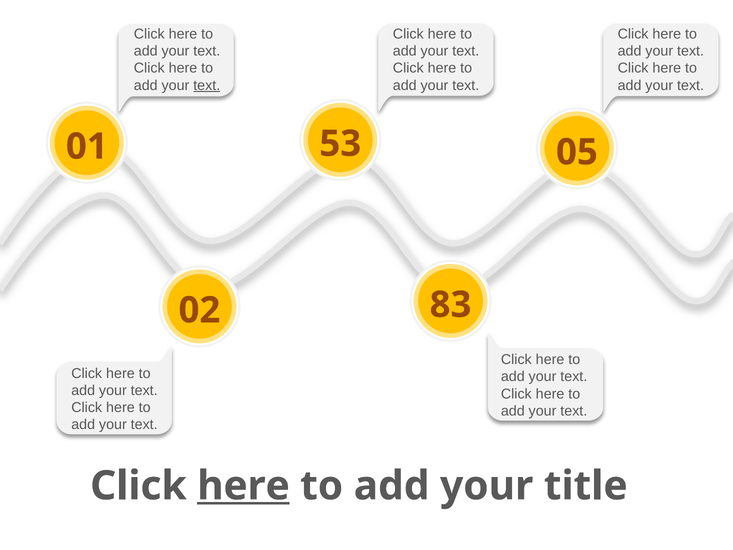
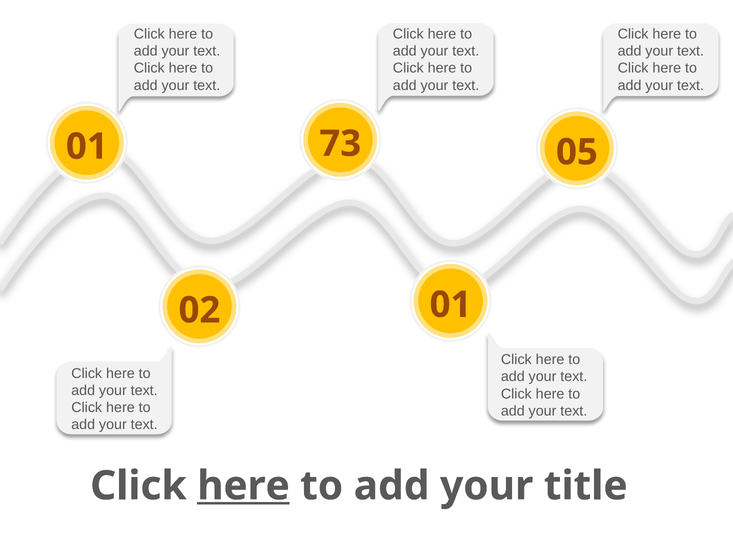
text at (207, 85) underline: present -> none
53: 53 -> 73
02 83: 83 -> 01
